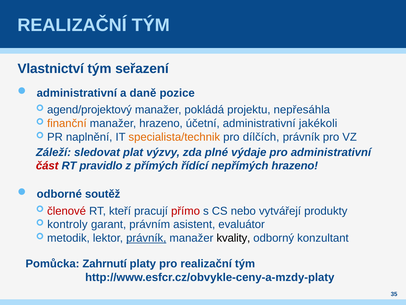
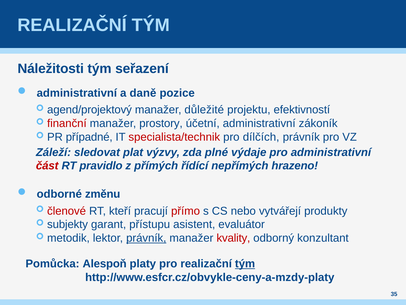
Vlastnictví: Vlastnictví -> Náležitosti
pokládá: pokládá -> důležité
nepřesáhla: nepřesáhla -> efektivností
finanční colour: orange -> red
manažer hrazeno: hrazeno -> prostory
jakékoli: jakékoli -> zákoník
naplnění: naplnění -> případné
specialista/technik colour: orange -> red
soutěž: soutěž -> změnu
kontroly: kontroly -> subjekty
právním: právním -> přístupu
kvality colour: black -> red
Zahrnutí: Zahrnutí -> Alespoň
tým at (245, 263) underline: none -> present
